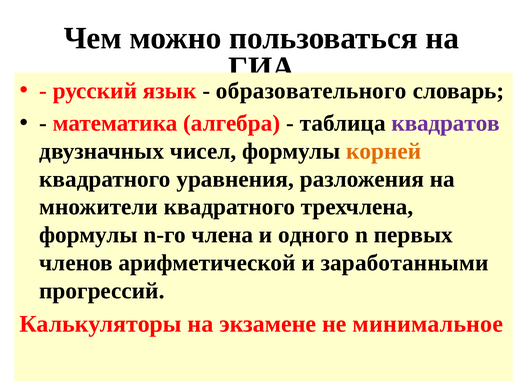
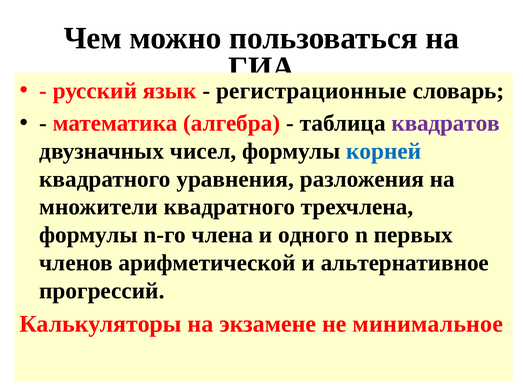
образовательного: образовательного -> регистрационные
корней colour: orange -> blue
заработанными: заработанными -> альтернативное
